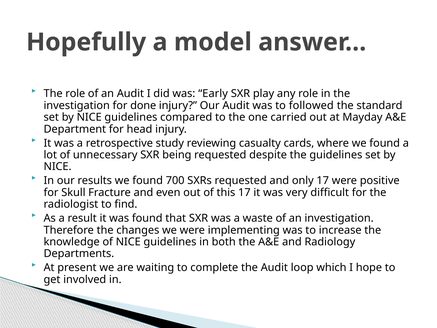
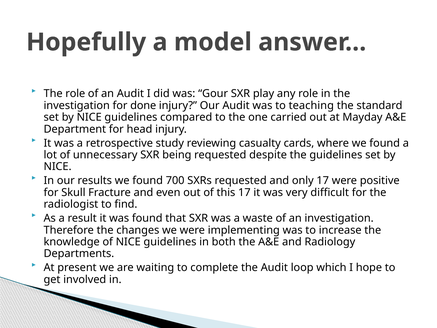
Early: Early -> Gour
followed: followed -> teaching
